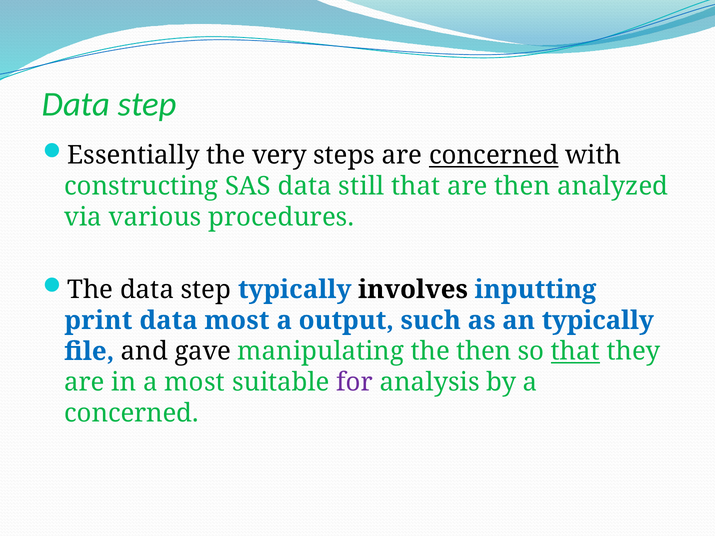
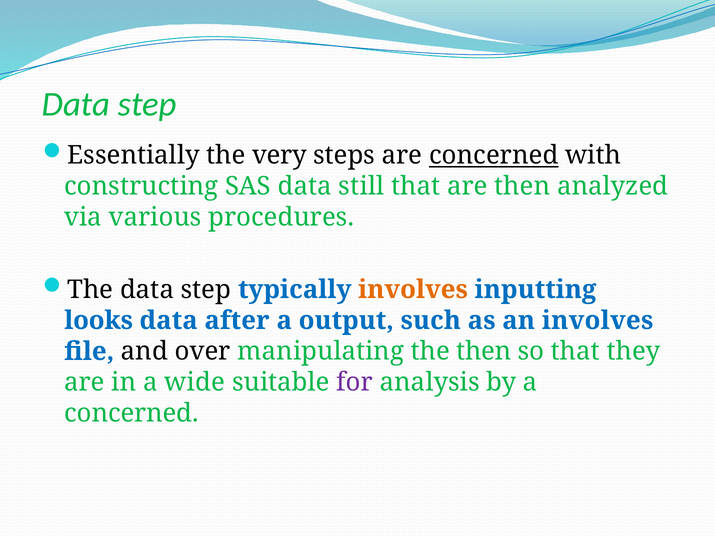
involves at (413, 290) colour: black -> orange
print: print -> looks
data most: most -> after
an typically: typically -> involves
gave: gave -> over
that at (575, 352) underline: present -> none
a most: most -> wide
